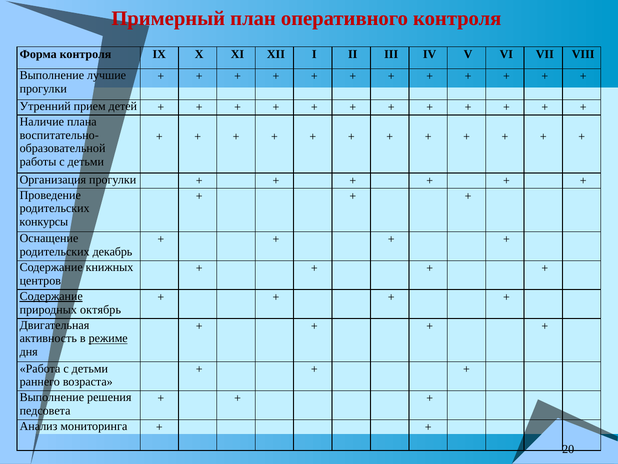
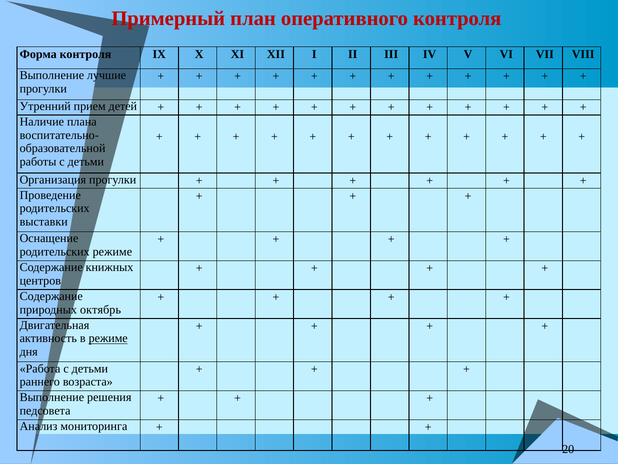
конкурсы: конкурсы -> выставки
родительских декабрь: декабрь -> режиме
Содержание at (51, 296) underline: present -> none
